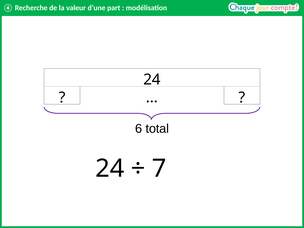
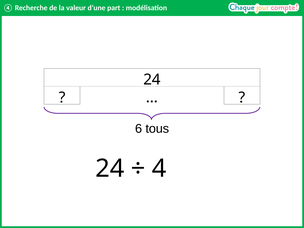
total: total -> tous
7 at (159, 169): 7 -> 4
